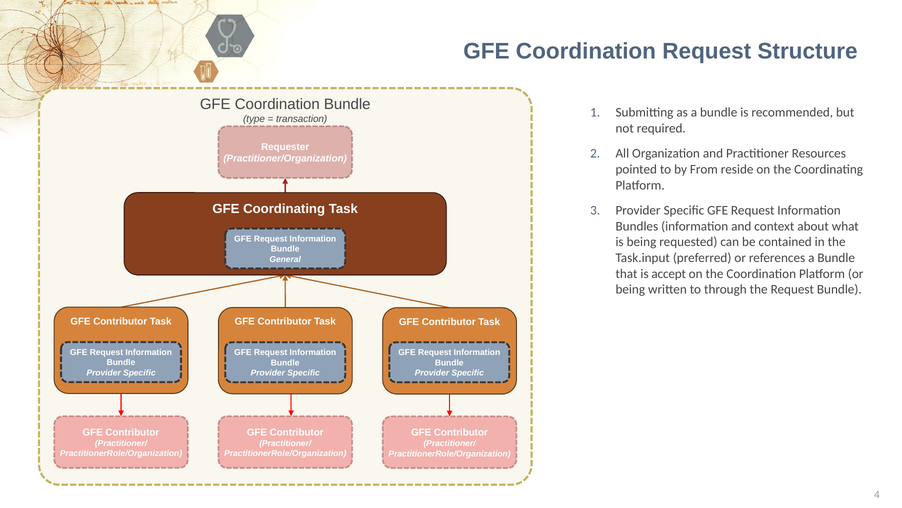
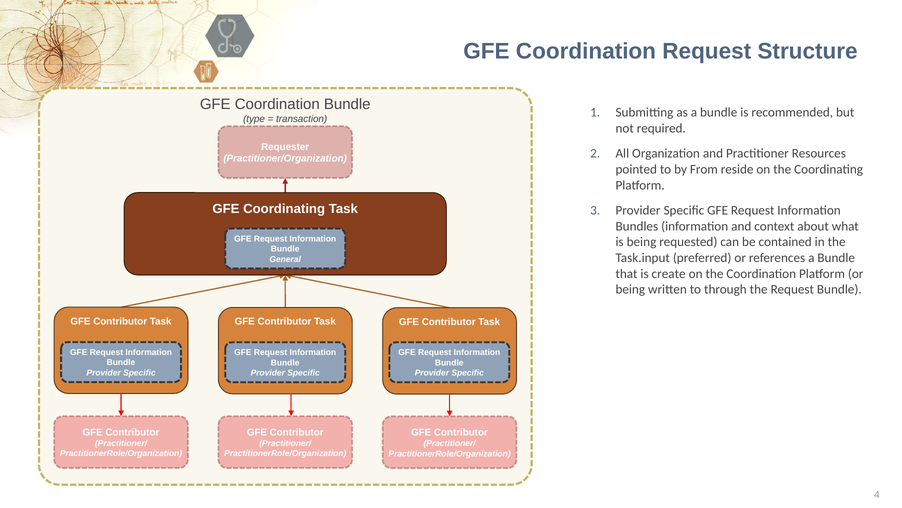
accept: accept -> create
